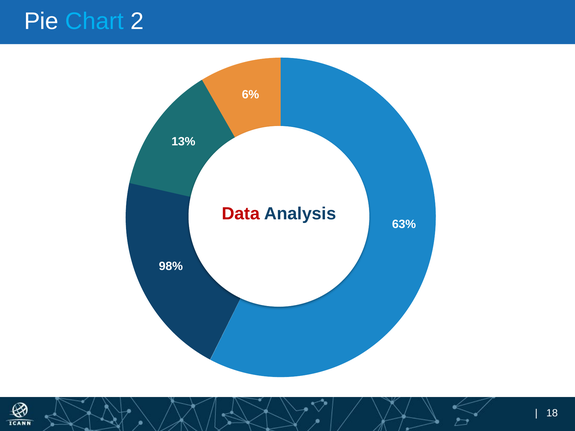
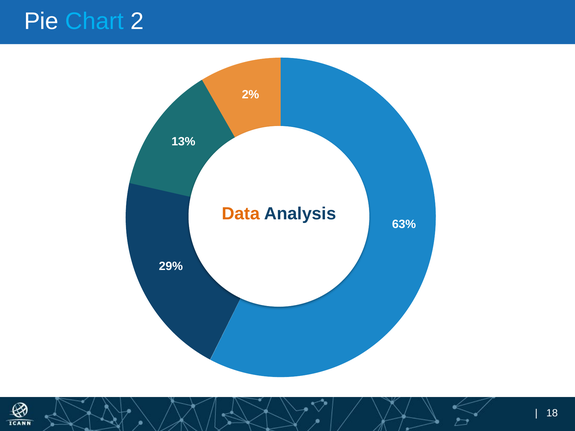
6%: 6% -> 2%
Data colour: red -> orange
98%: 98% -> 29%
